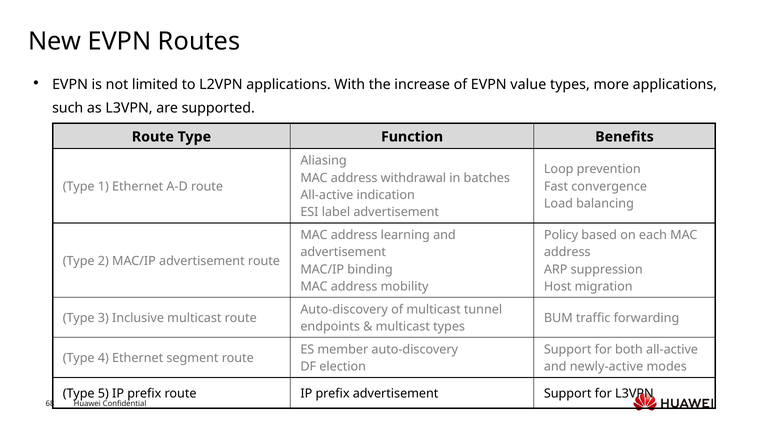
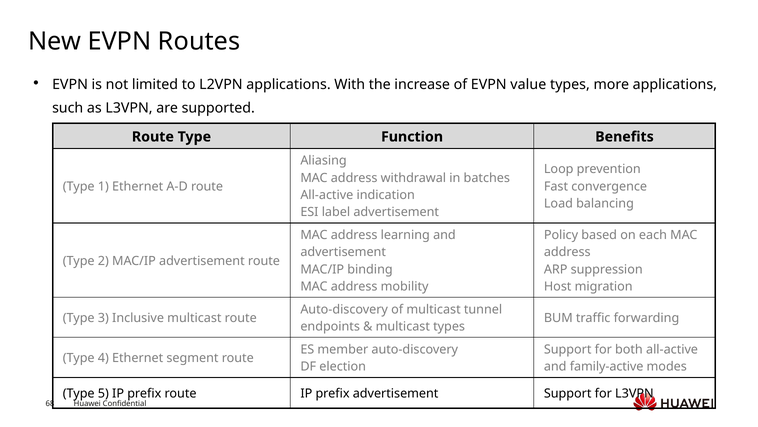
newly-active: newly-active -> family-active
